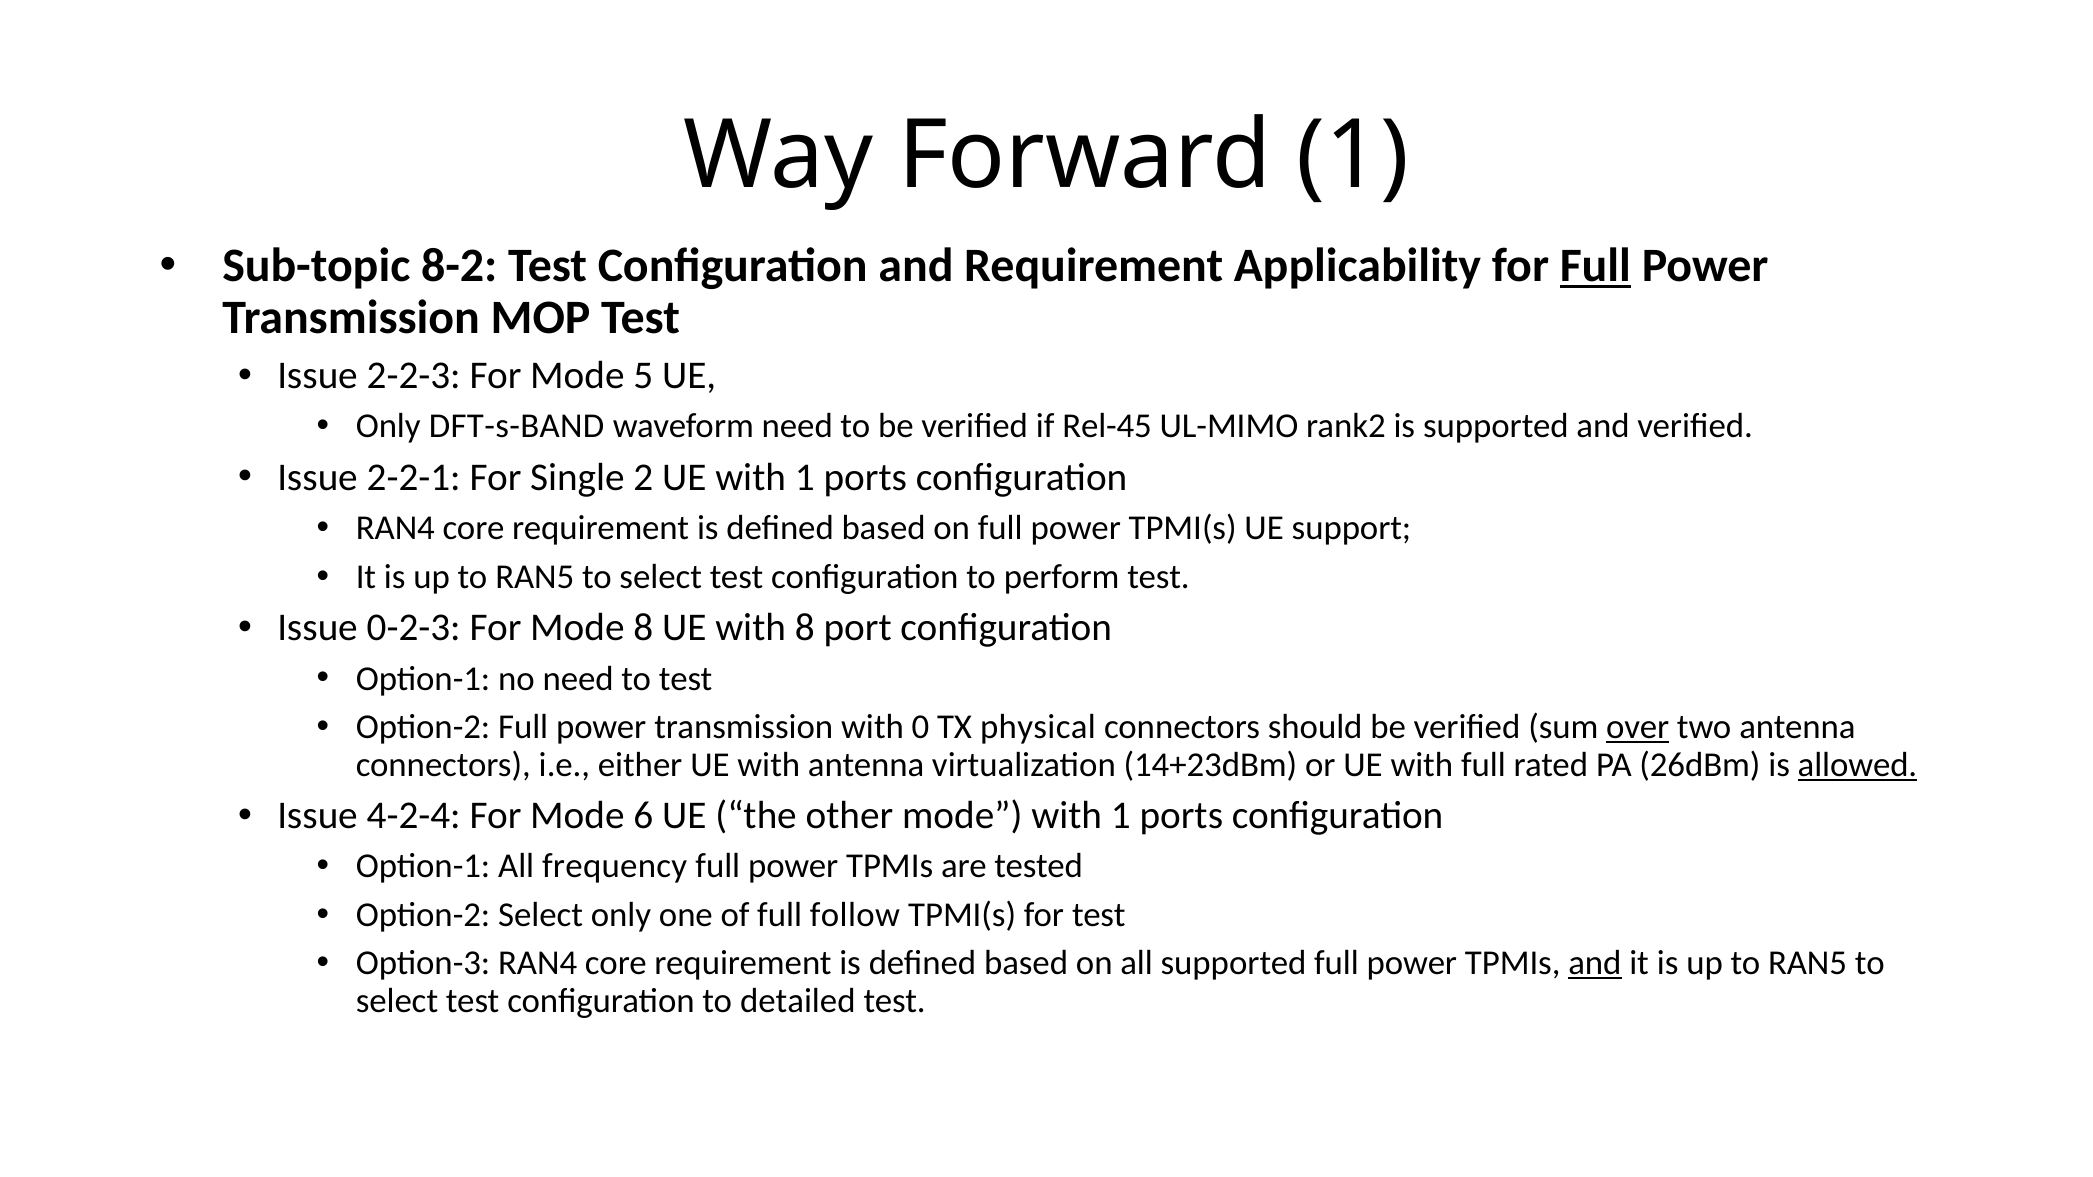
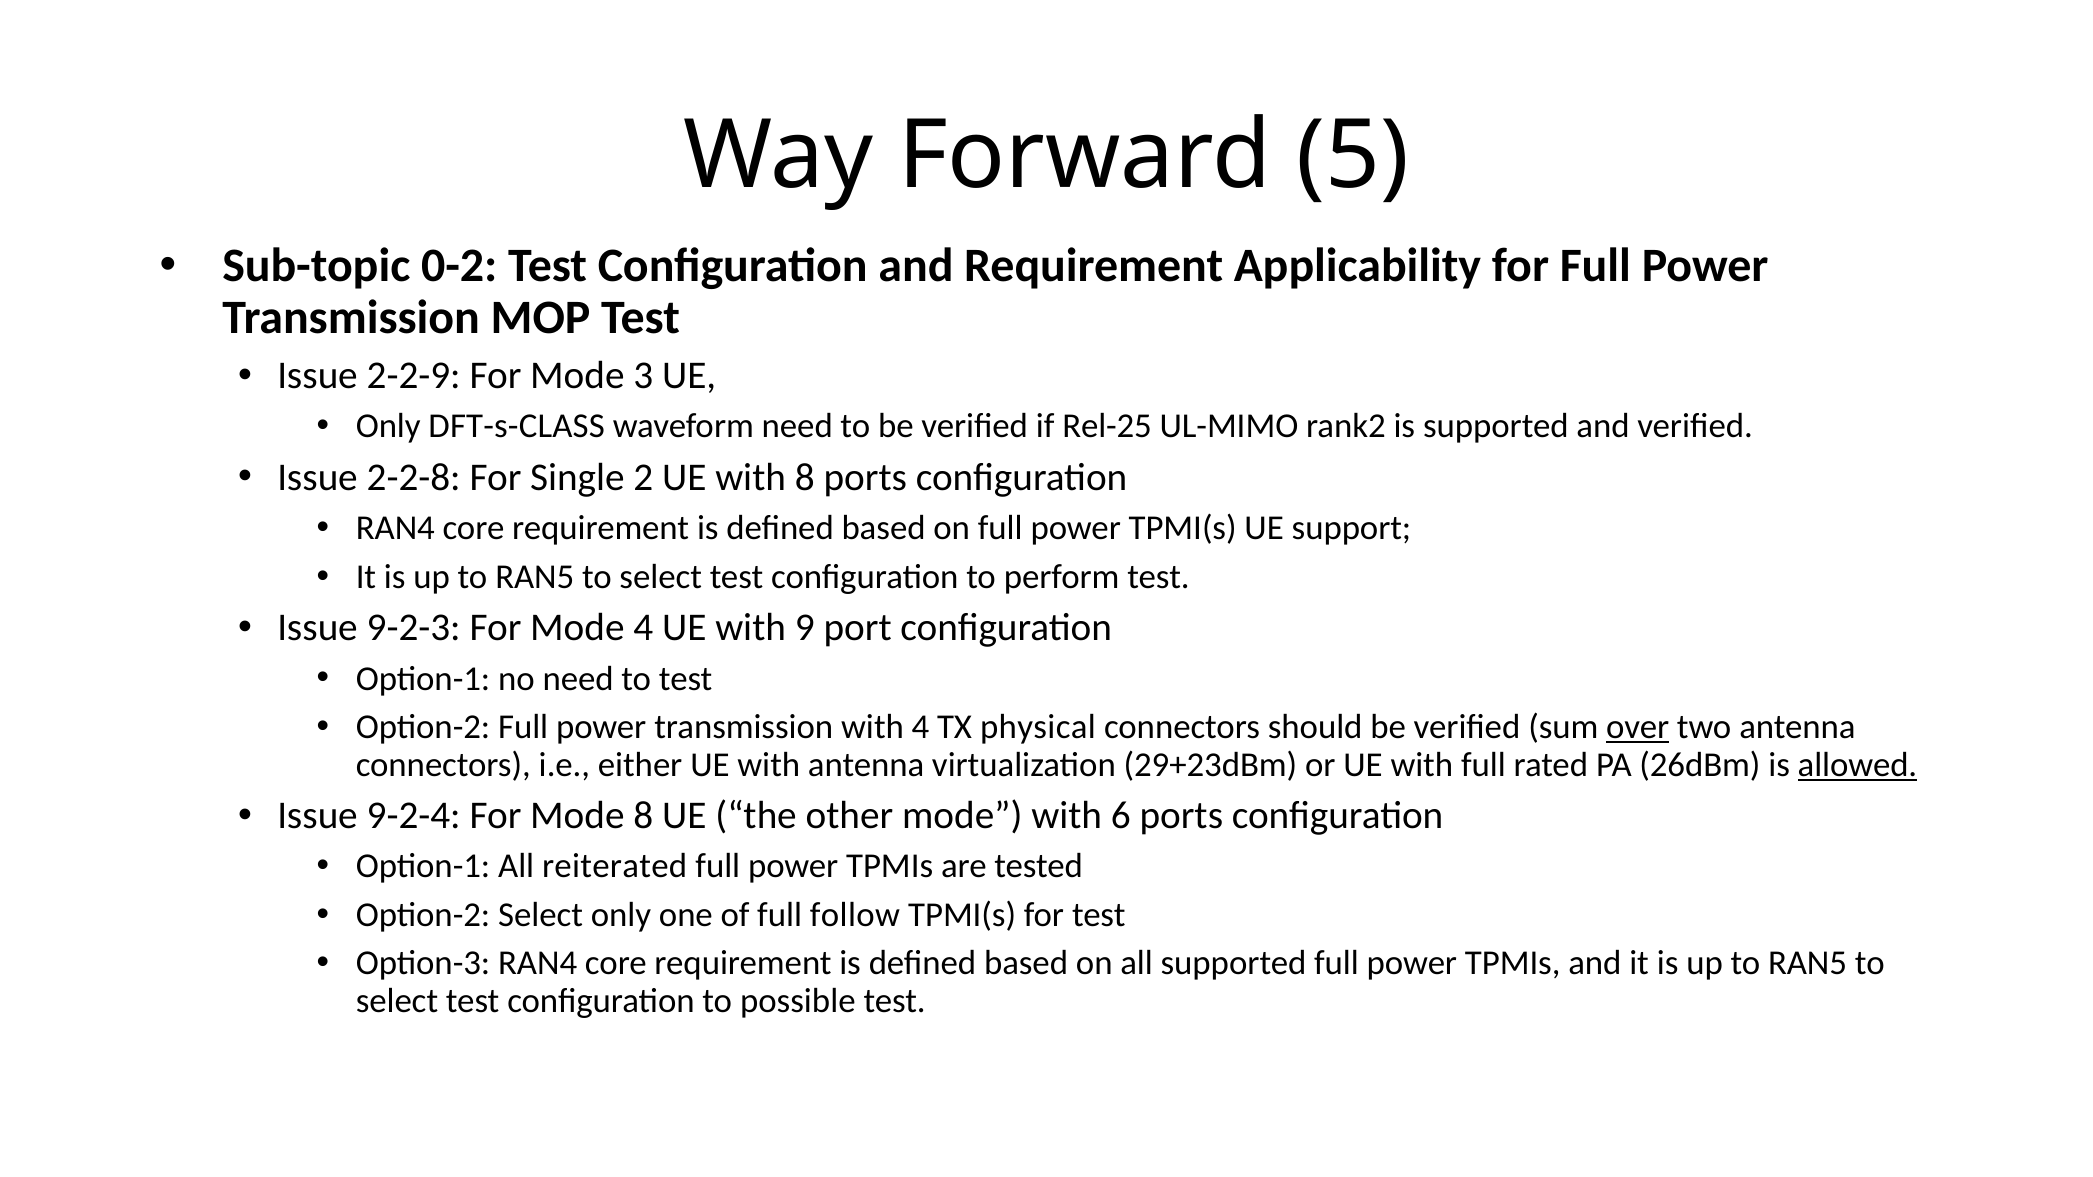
Forward 1: 1 -> 5
8-2: 8-2 -> 0-2
Full at (1595, 266) underline: present -> none
2-2-3: 2-2-3 -> 2-2-9
5: 5 -> 3
DFT-s-BAND: DFT-s-BAND -> DFT-s-CLASS
Rel-45: Rel-45 -> Rel-25
2-2-1: 2-2-1 -> 2-2-8
UE with 1: 1 -> 8
0-2-3: 0-2-3 -> 9-2-3
Mode 8: 8 -> 4
with 8: 8 -> 9
with 0: 0 -> 4
14+23dBm: 14+23dBm -> 29+23dBm
4-2-4: 4-2-4 -> 9-2-4
Mode 6: 6 -> 8
mode with 1: 1 -> 6
frequency: frequency -> reiterated
and at (1595, 964) underline: present -> none
detailed: detailed -> possible
